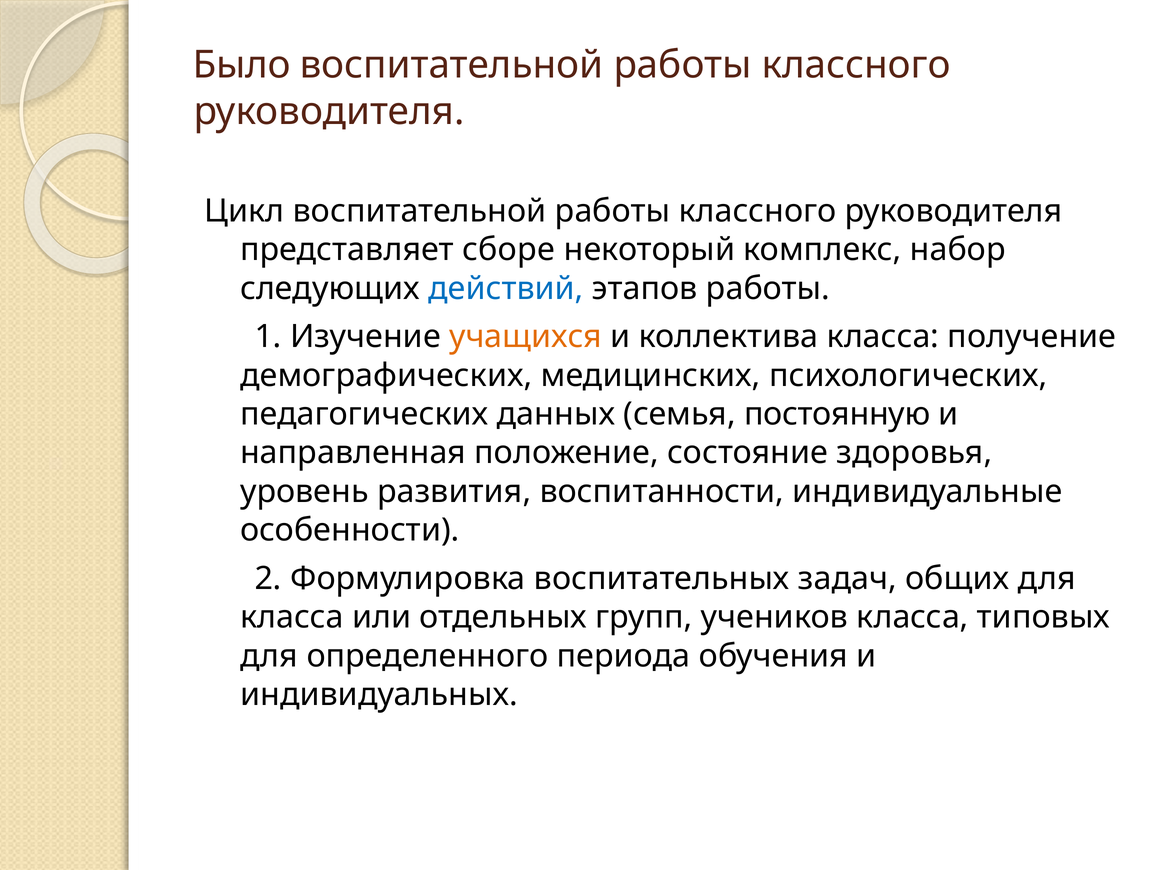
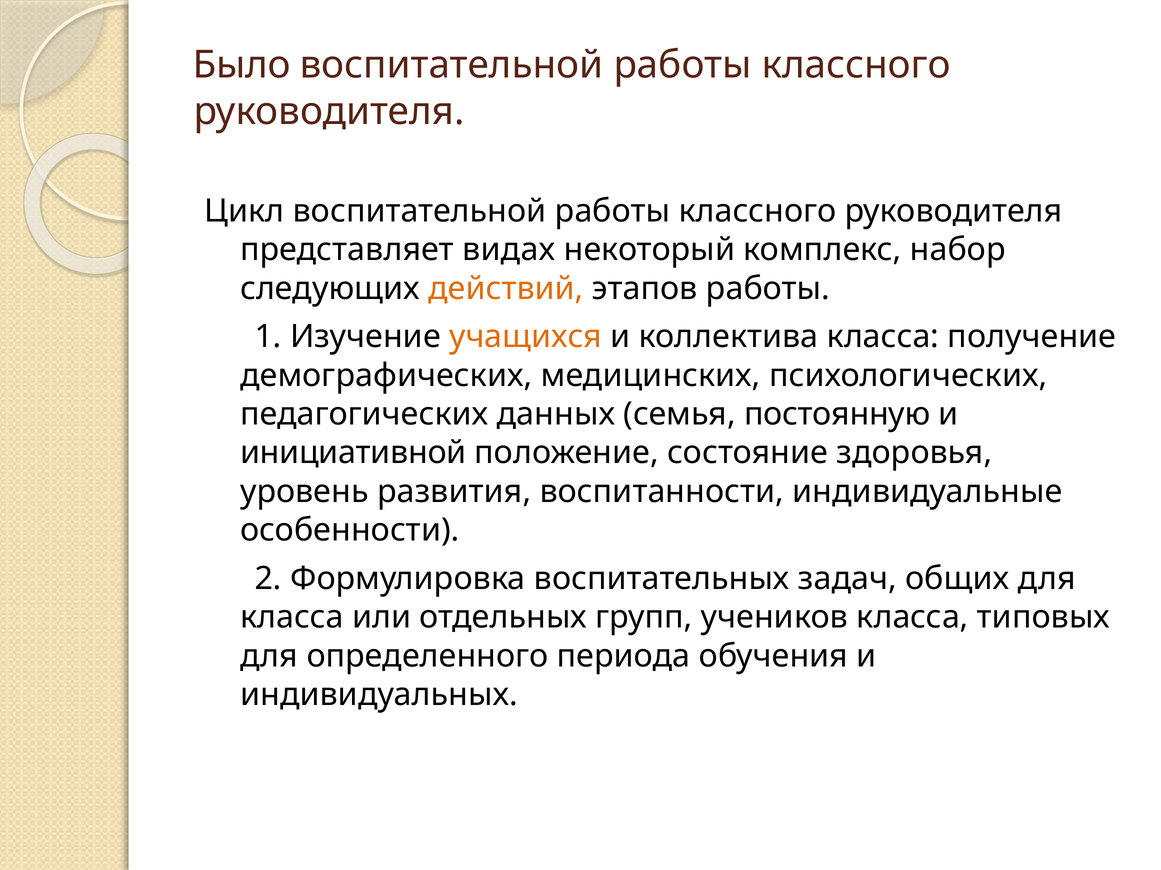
сборе: сборе -> видах
действий colour: blue -> orange
направленная: направленная -> инициативной
